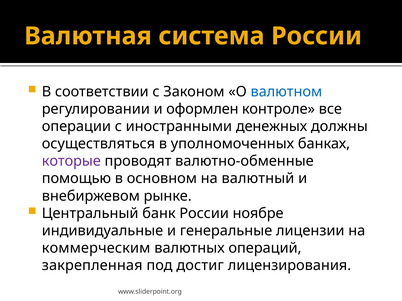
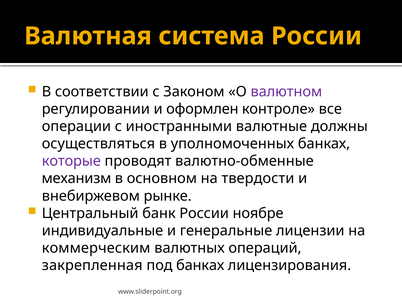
валютном colour: blue -> purple
денежных: денежных -> валютные
помощью: помощью -> механизм
валютный: валютный -> твердости
под достиг: достиг -> банках
